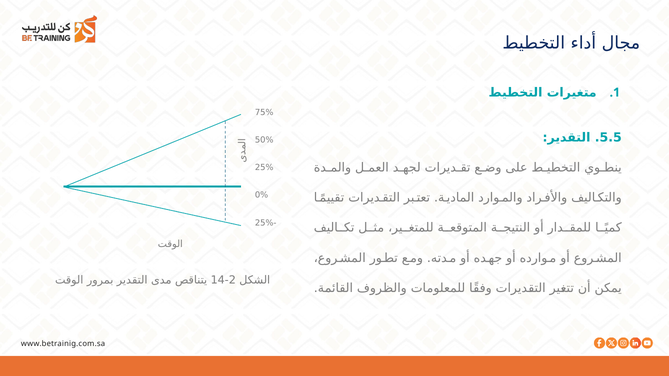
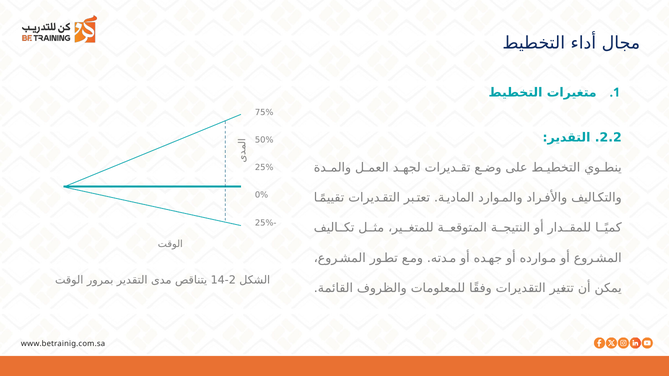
5.5: 5.5 -> 2.2
